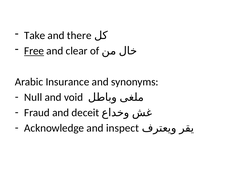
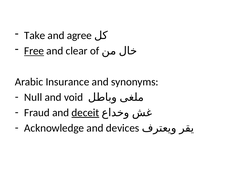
there: there -> agree
deceit underline: none -> present
inspect: inspect -> devices
